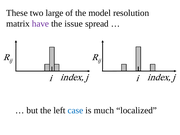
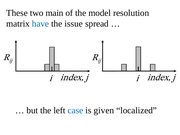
large: large -> main
have colour: purple -> blue
much: much -> given
